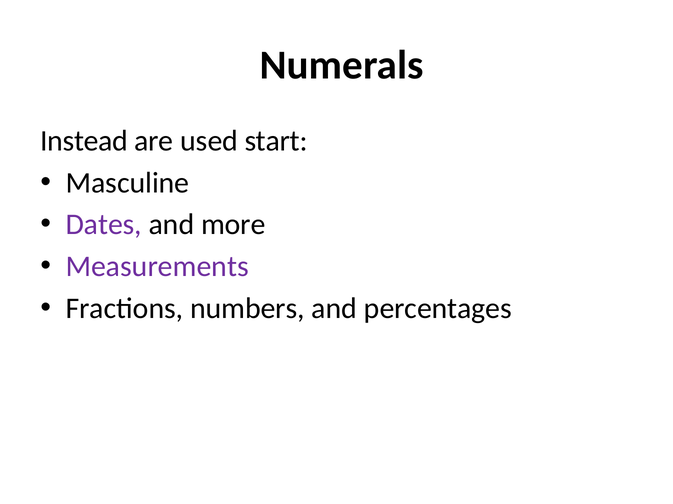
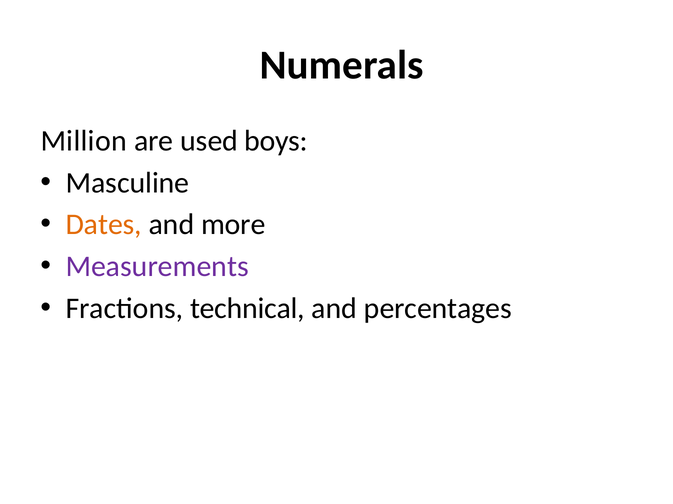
Instead: Instead -> Million
start: start -> boys
Dates colour: purple -> orange
numbers: numbers -> technical
